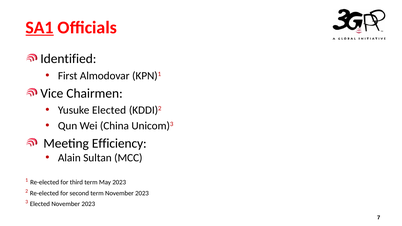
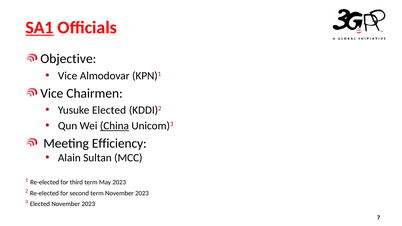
Identified: Identified -> Objective
First at (68, 76): First -> Vice
China underline: none -> present
